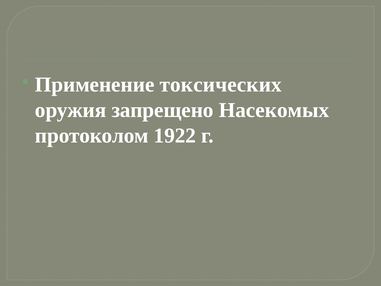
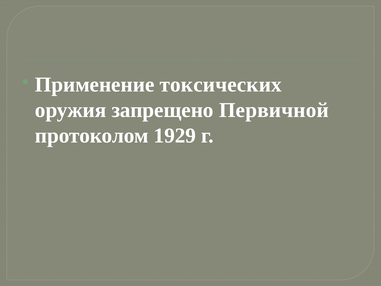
Насекомых: Насекомых -> Первичной
1922: 1922 -> 1929
